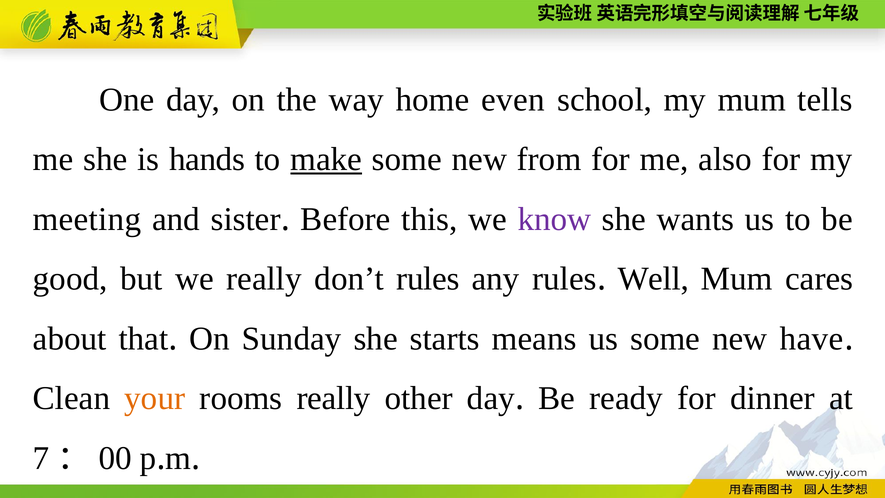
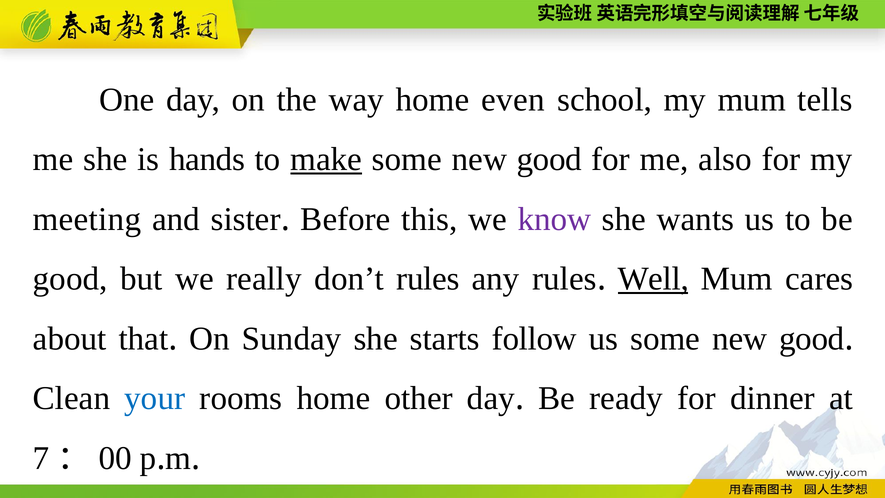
from at (549, 159): from -> good
Well underline: none -> present
means: means -> follow
us some new have: have -> good
your colour: orange -> blue
rooms really: really -> home
